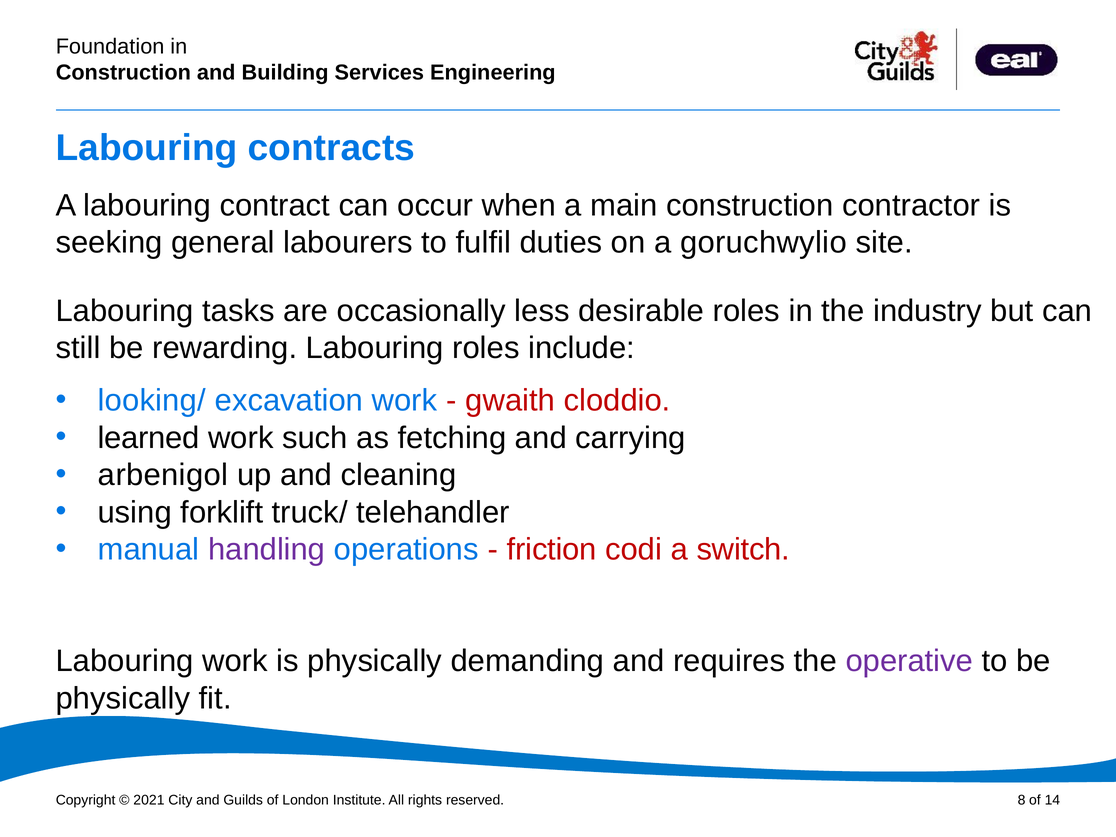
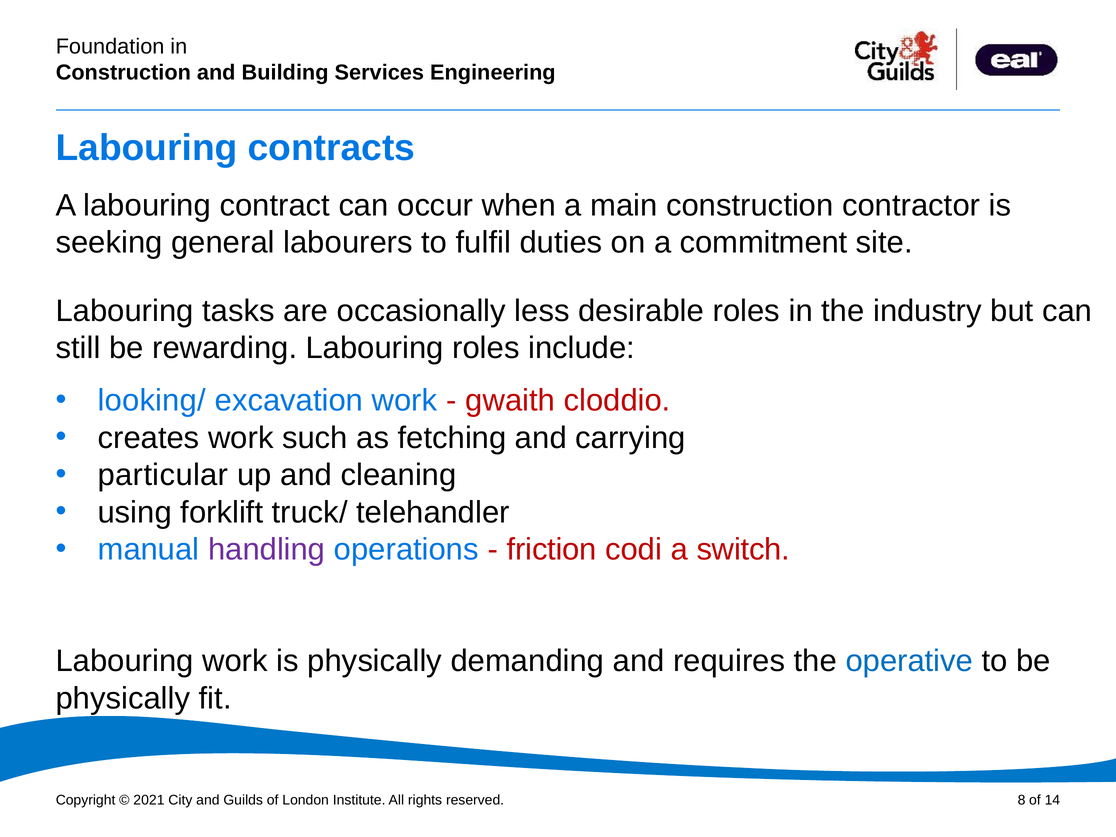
goruchwylio: goruchwylio -> commitment
learned: learned -> creates
arbenigol: arbenigol -> particular
operative colour: purple -> blue
